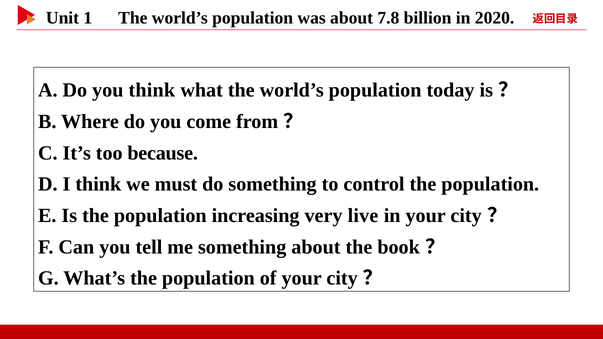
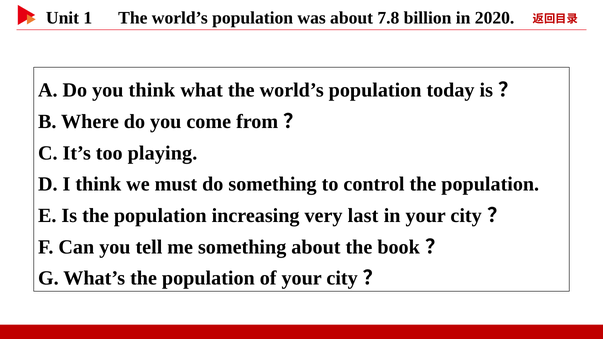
because: because -> playing
live: live -> last
